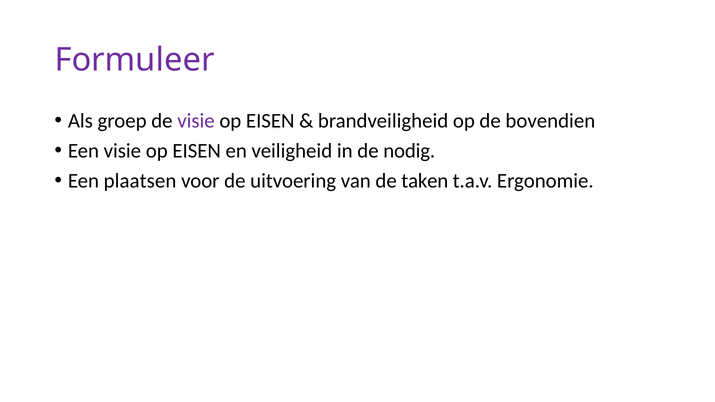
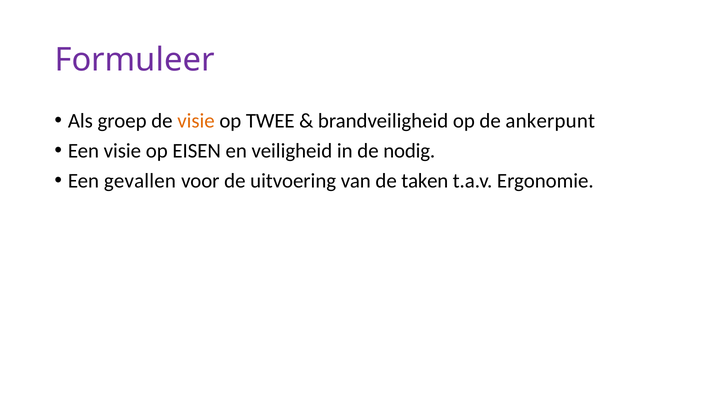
visie at (196, 121) colour: purple -> orange
EISEN at (270, 121): EISEN -> TWEE
bovendien: bovendien -> ankerpunt
plaatsen: plaatsen -> gevallen
